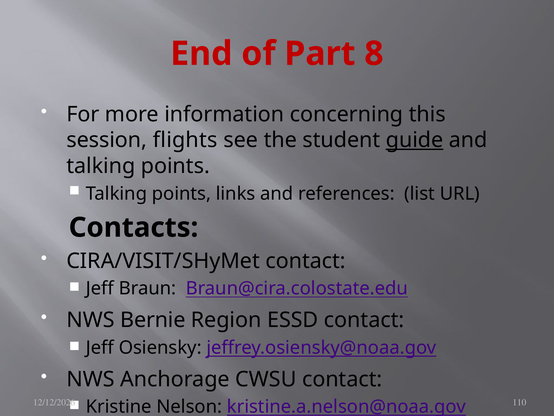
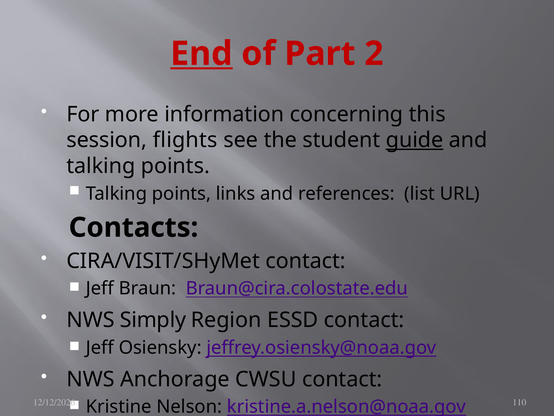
End underline: none -> present
8: 8 -> 2
Bernie: Bernie -> Simply
